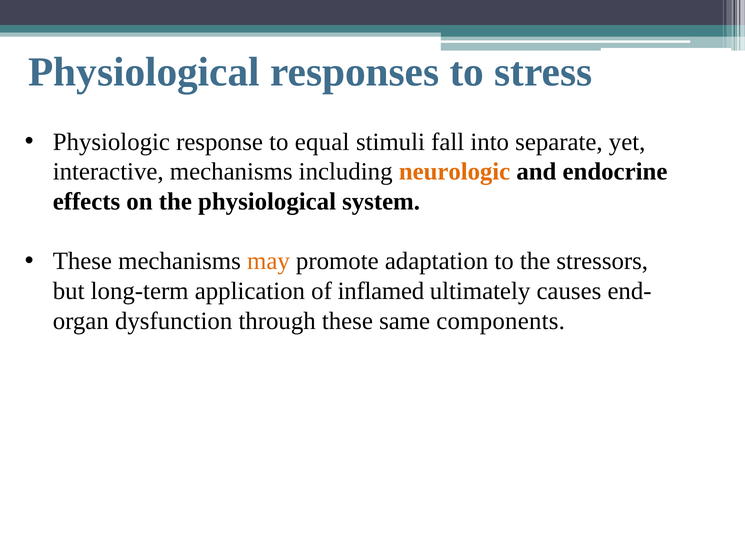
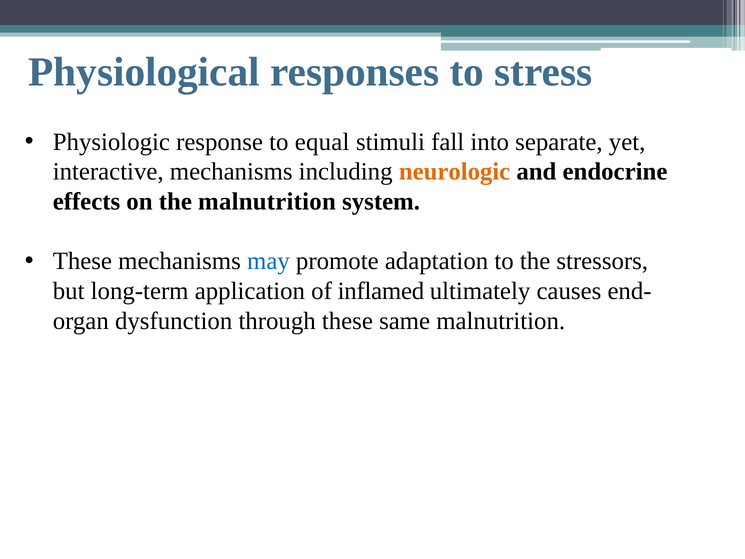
the physiological: physiological -> malnutrition
may colour: orange -> blue
same components: components -> malnutrition
